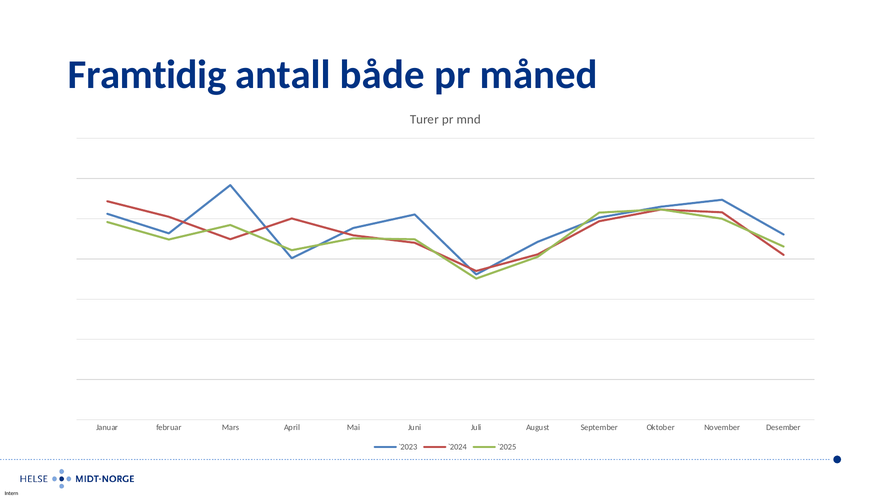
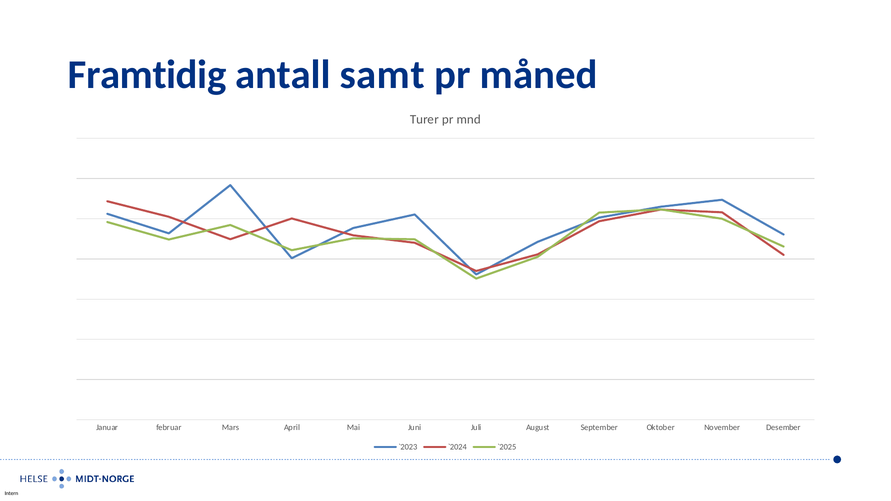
både: både -> samt
